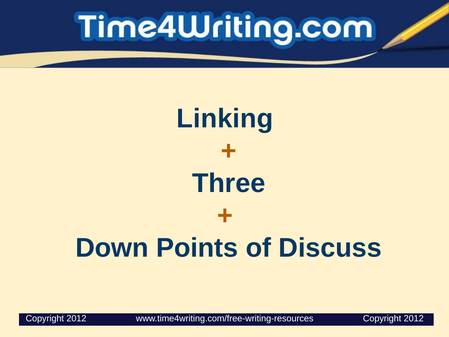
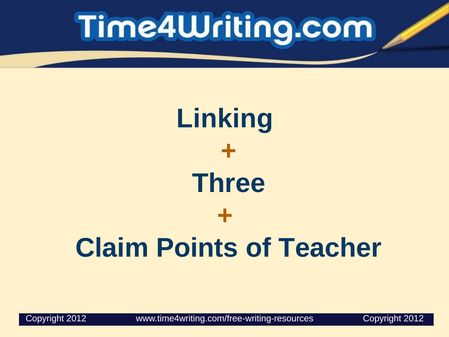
Down: Down -> Claim
Discuss: Discuss -> Teacher
